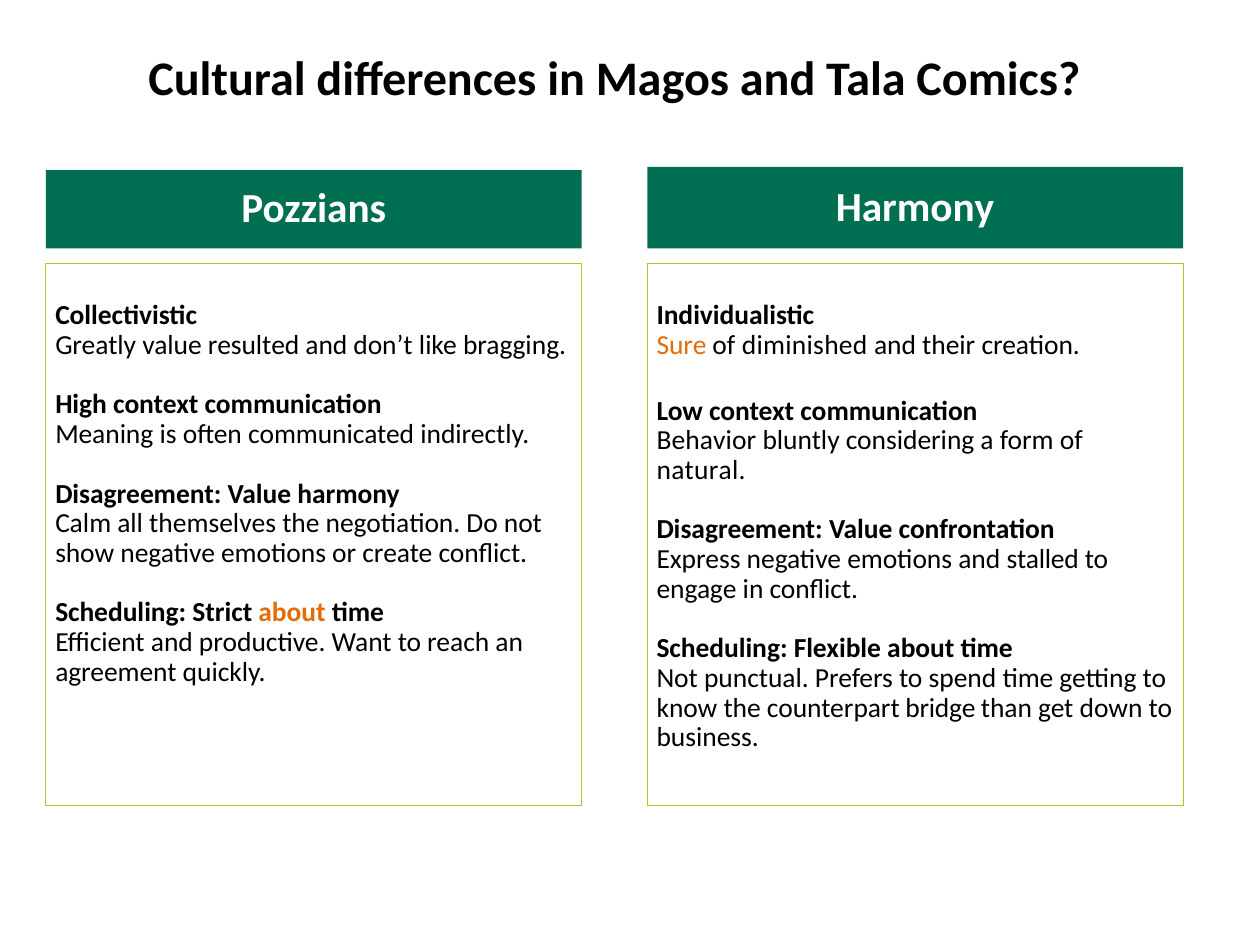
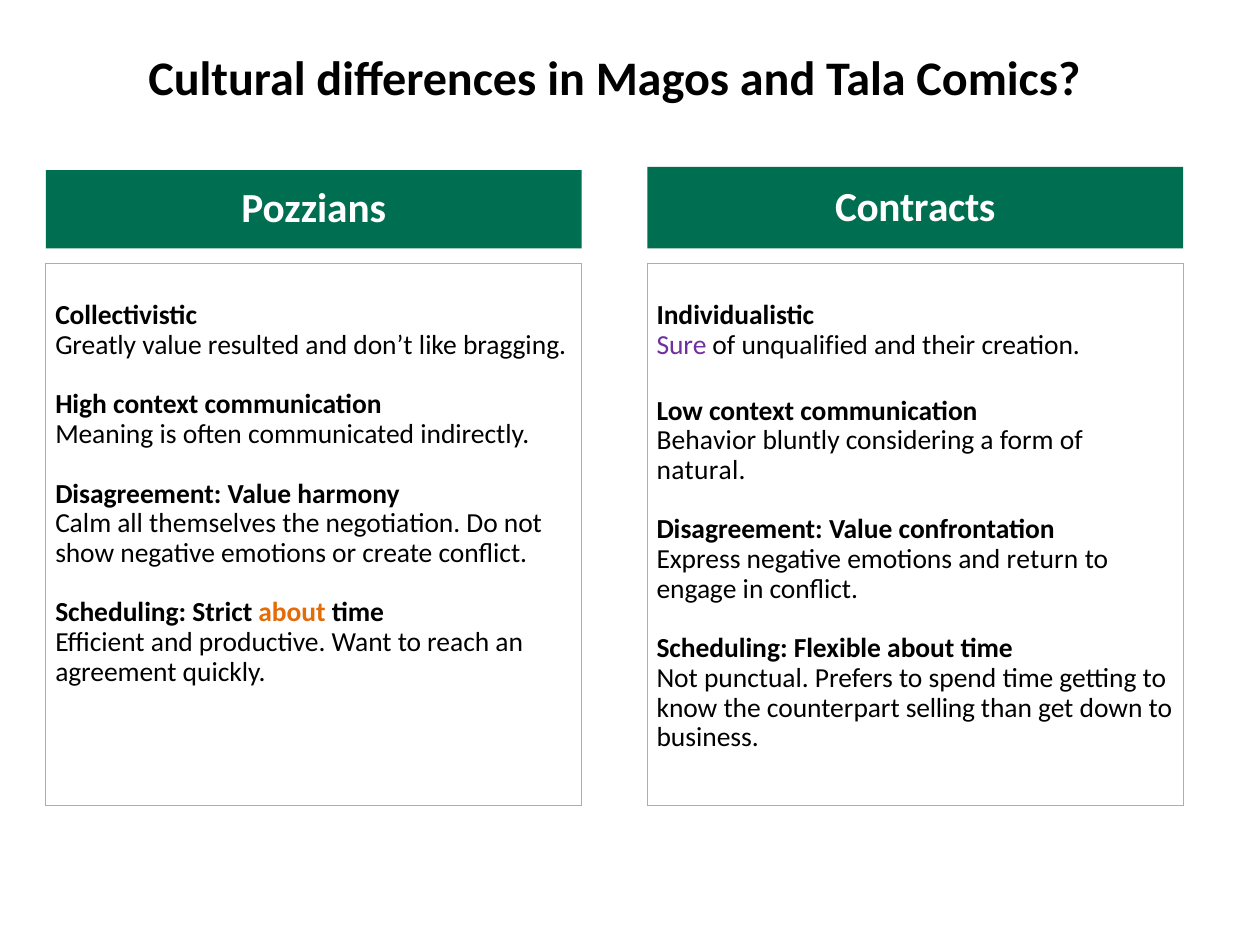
Harmony at (915, 207): Harmony -> Contracts
Sure colour: orange -> purple
diminished: diminished -> unqualified
stalled: stalled -> return
bridge: bridge -> selling
